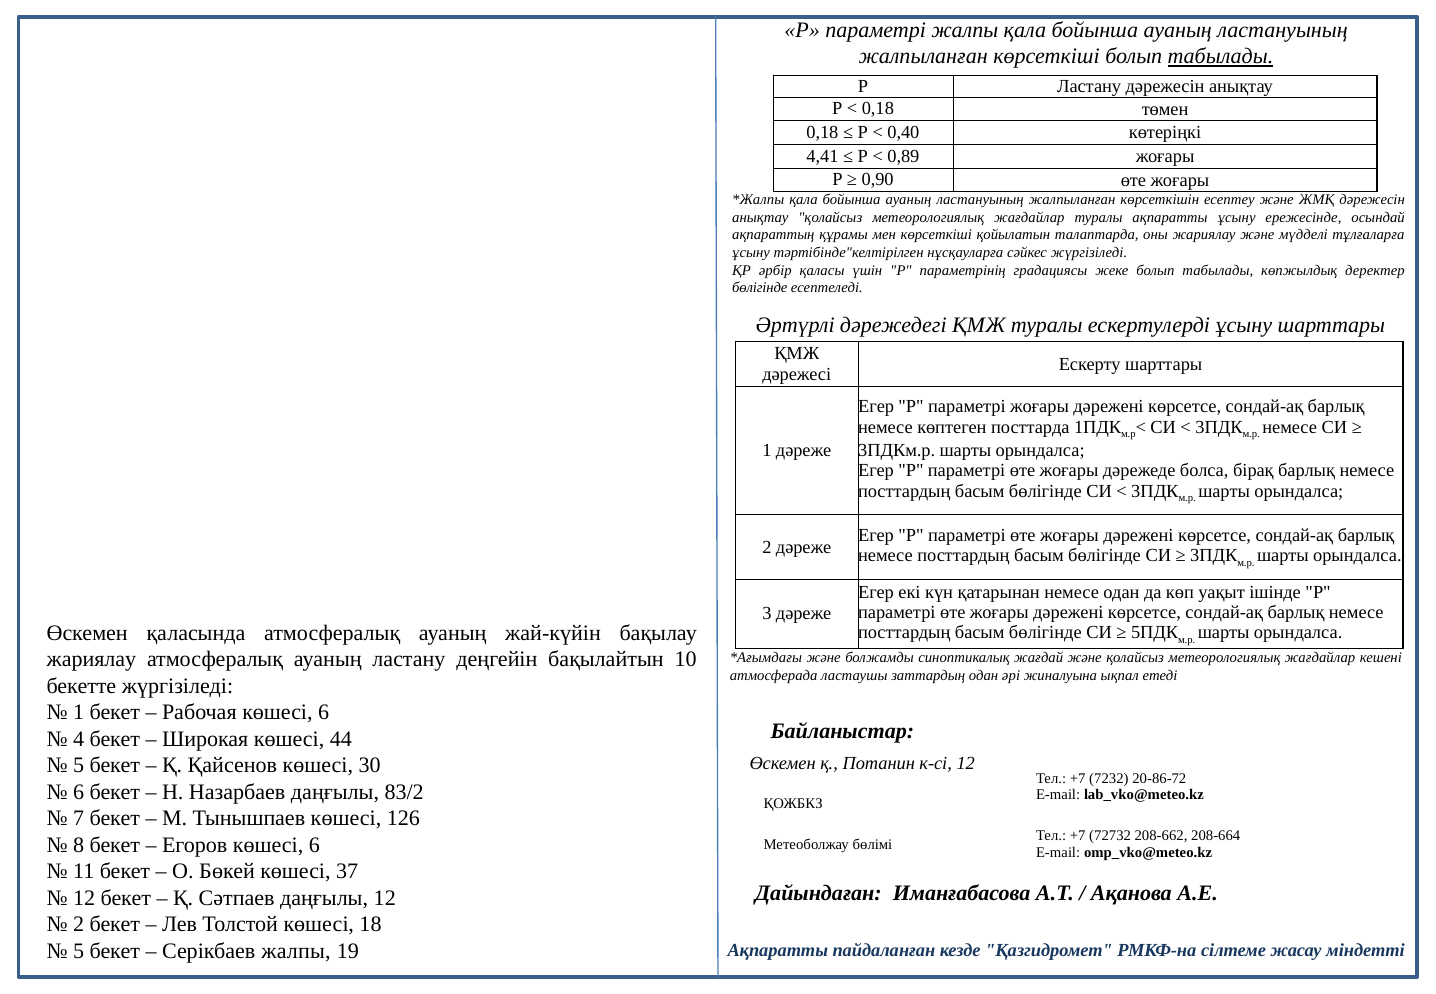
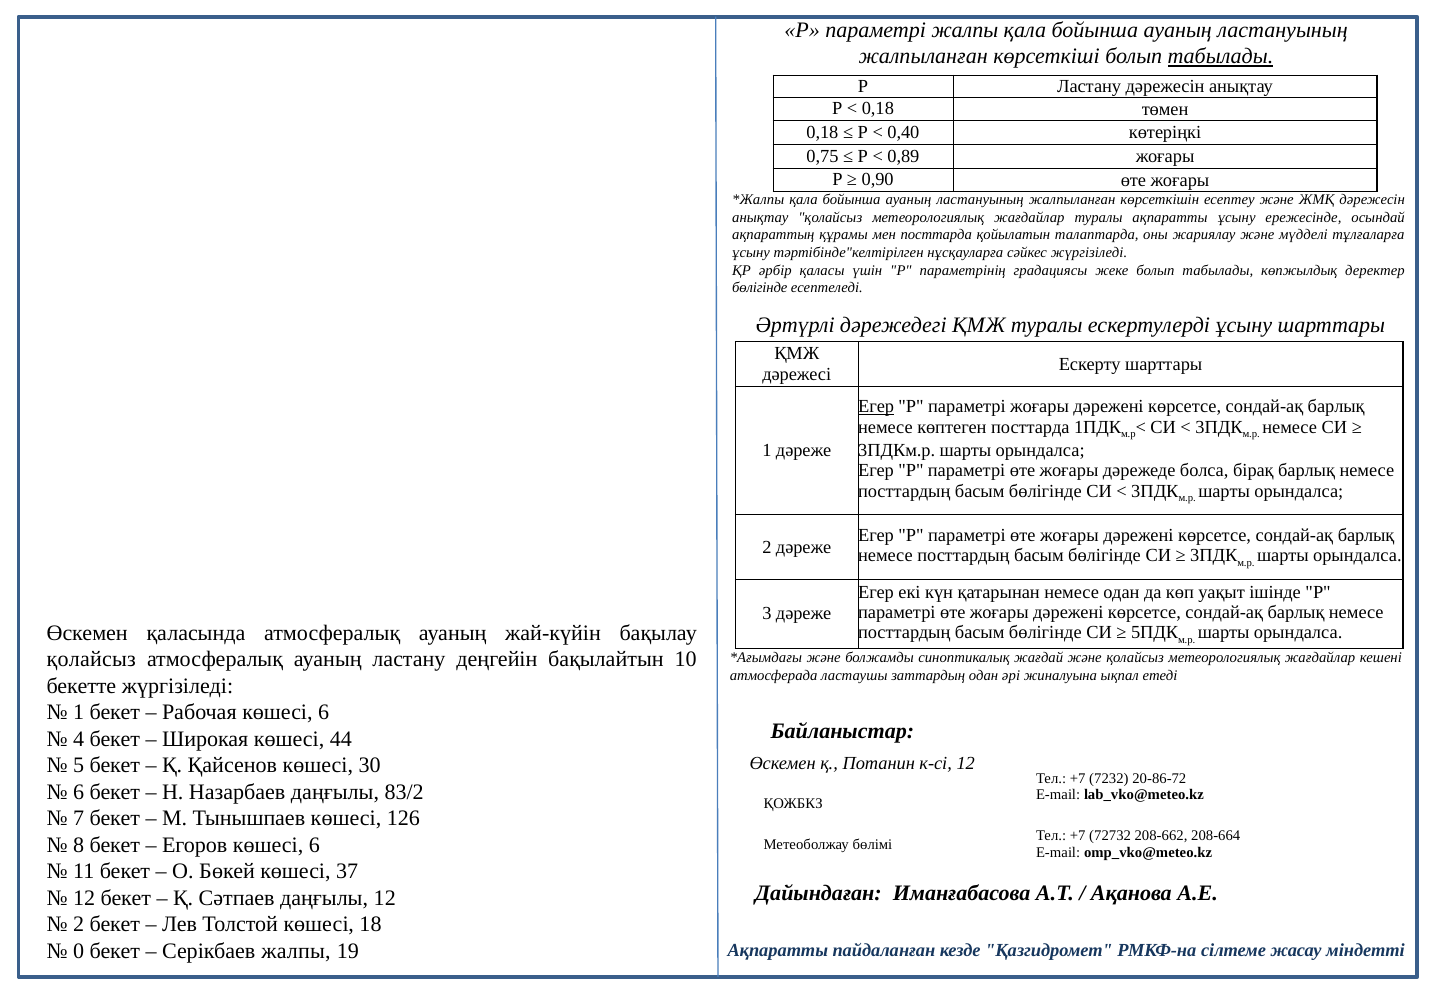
4,41: 4,41 -> 0,75
мен көрсеткіші: көрсеткіші -> посттарда
Егер at (876, 407) underline: none -> present
жариялау at (91, 660): жариялау -> қолайсыз
5 at (79, 951): 5 -> 0
